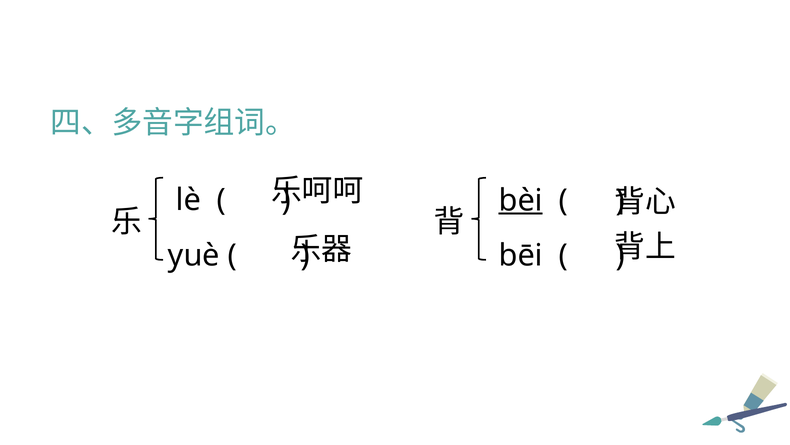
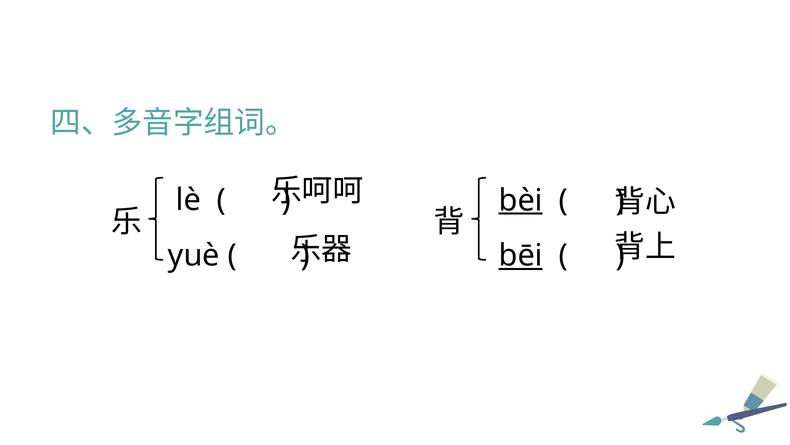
bēi underline: none -> present
